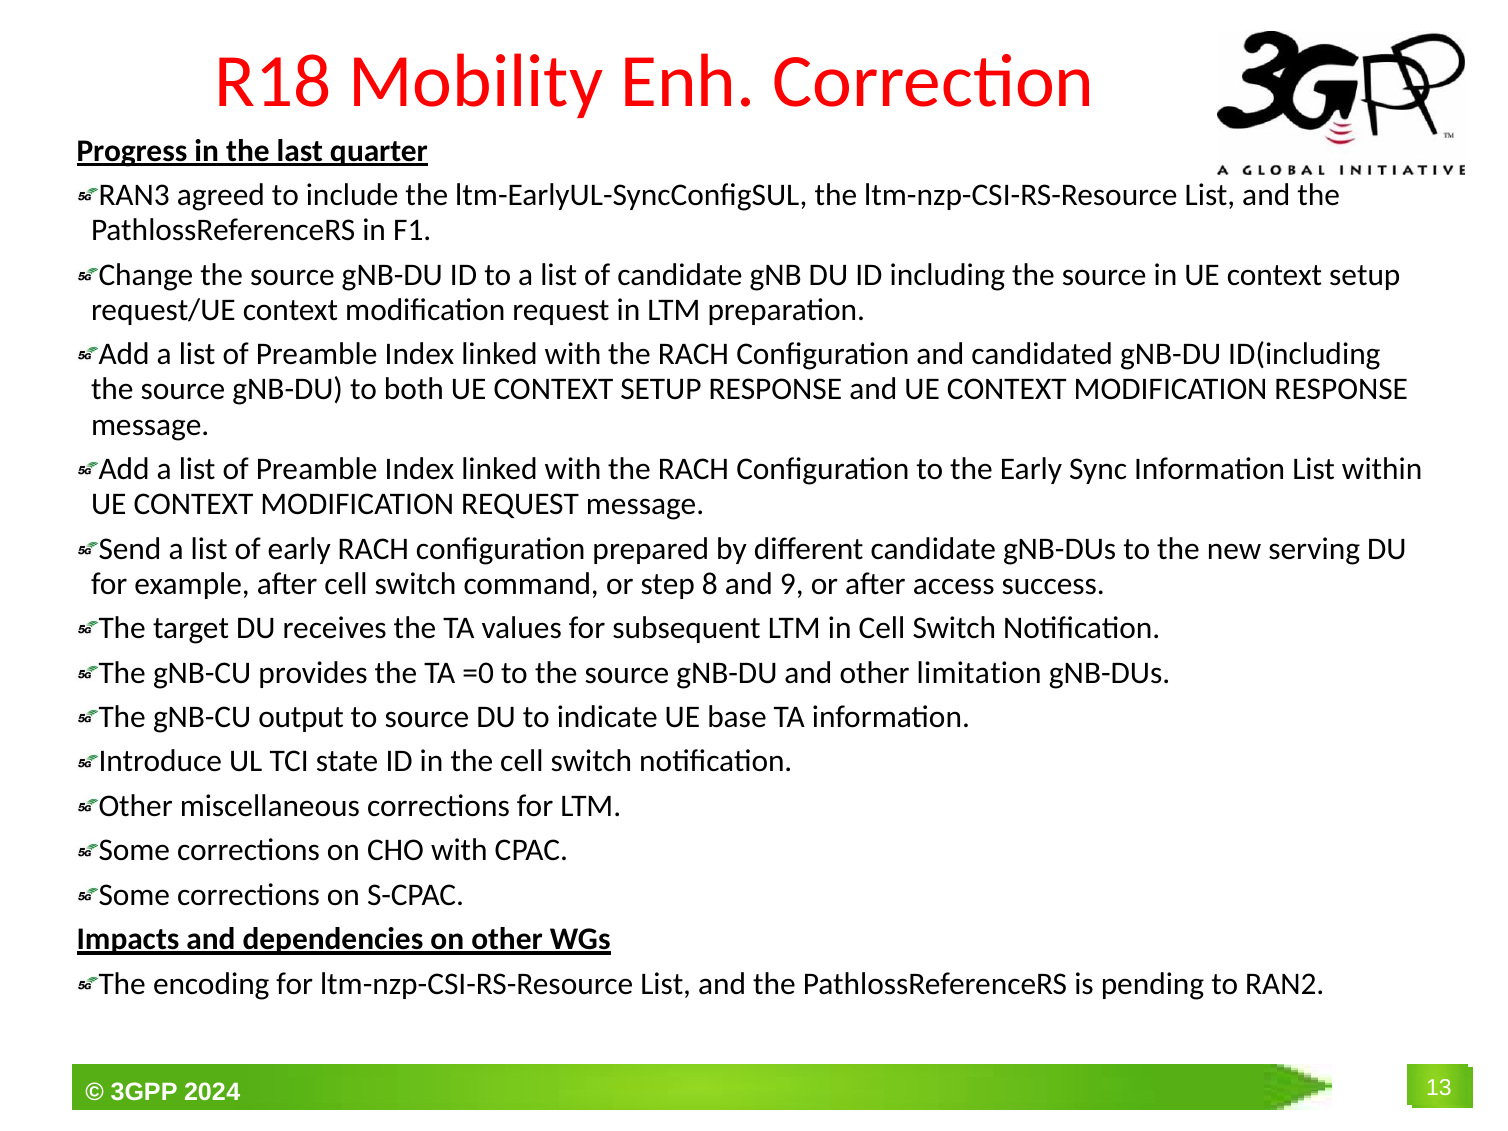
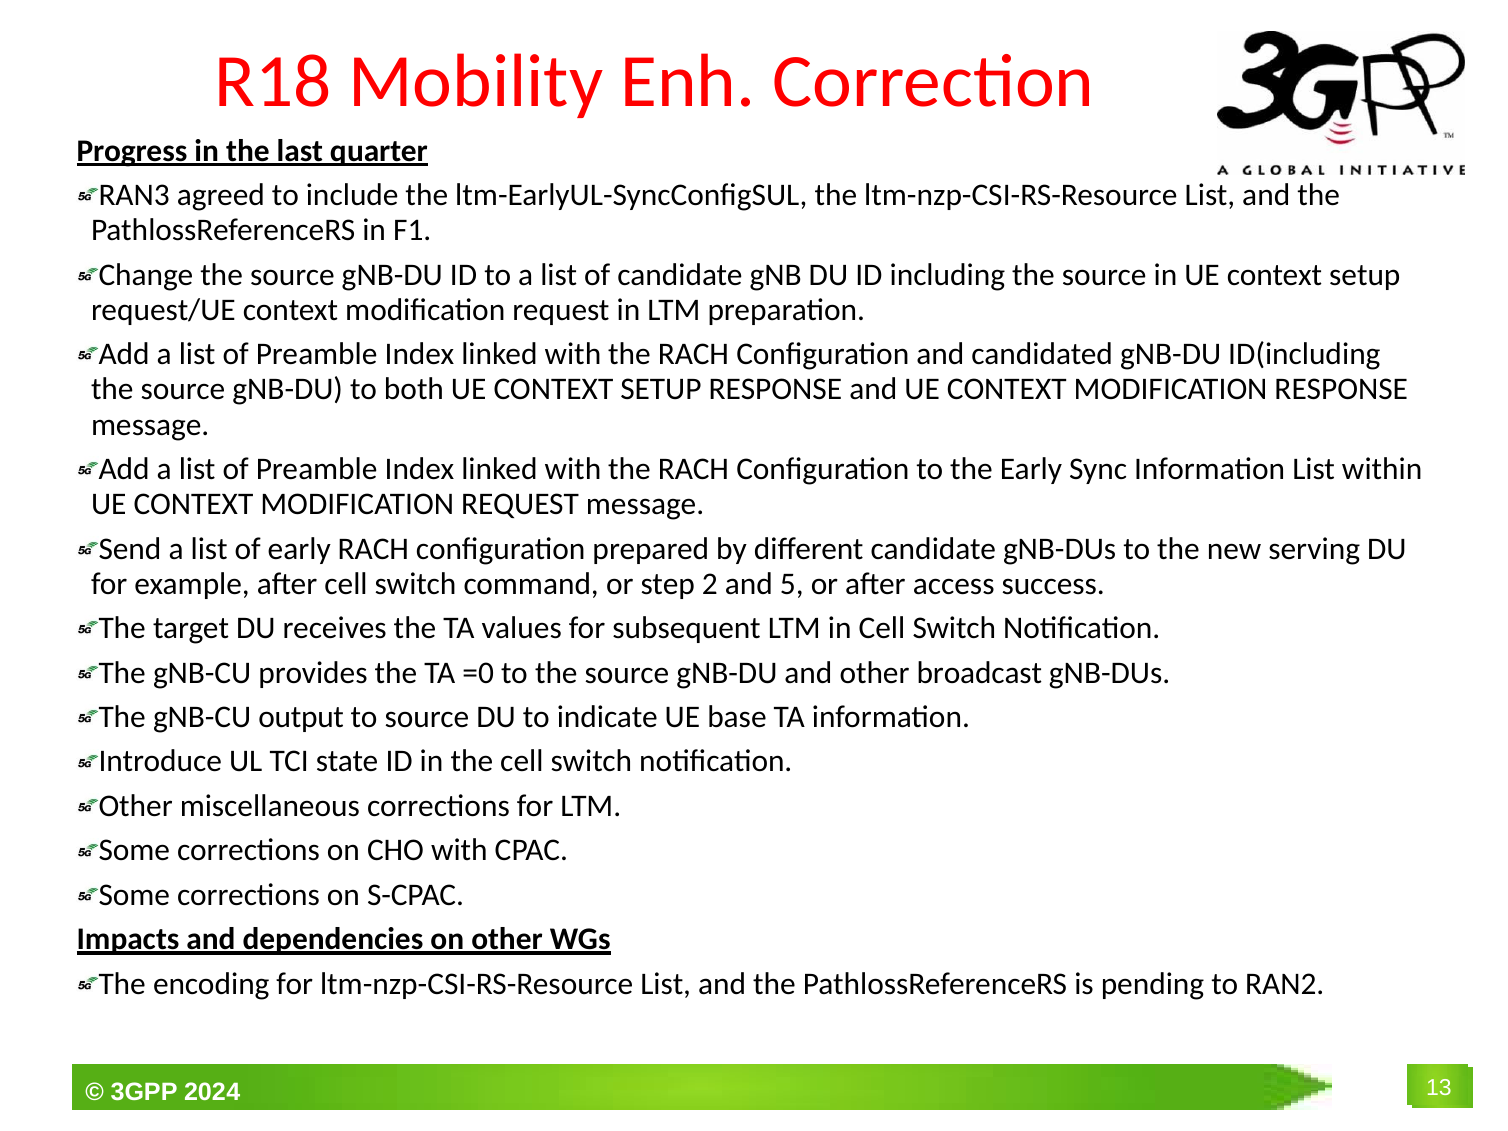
8: 8 -> 2
9: 9 -> 5
limitation: limitation -> broadcast
